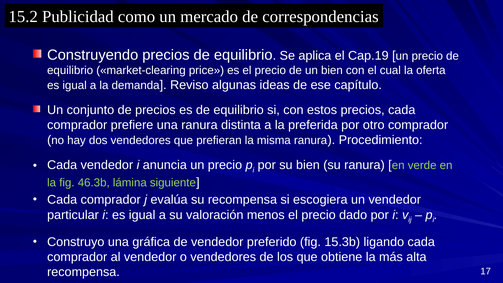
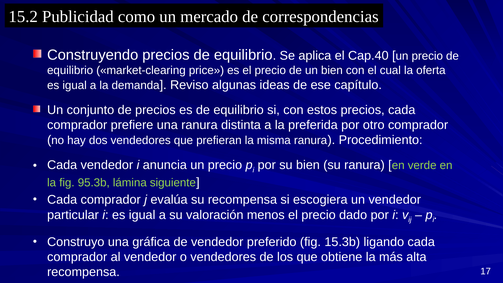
Cap.19: Cap.19 -> Cap.40
46.3b: 46.3b -> 95.3b
